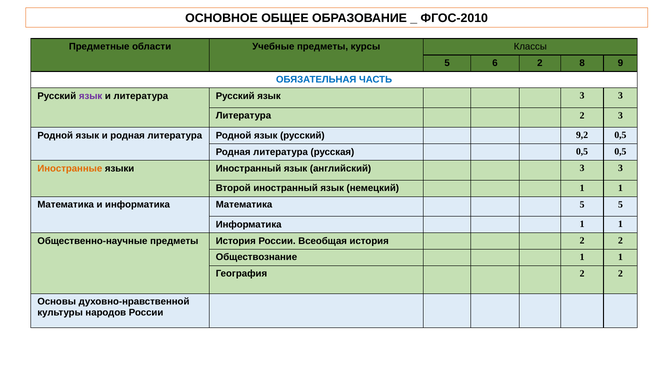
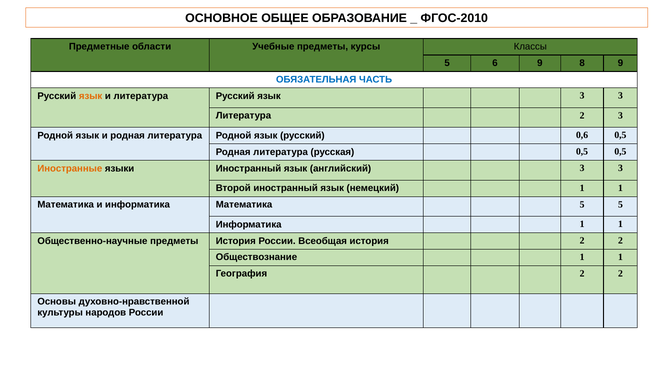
6 2: 2 -> 9
язык at (91, 96) colour: purple -> orange
9,2: 9,2 -> 0,6
